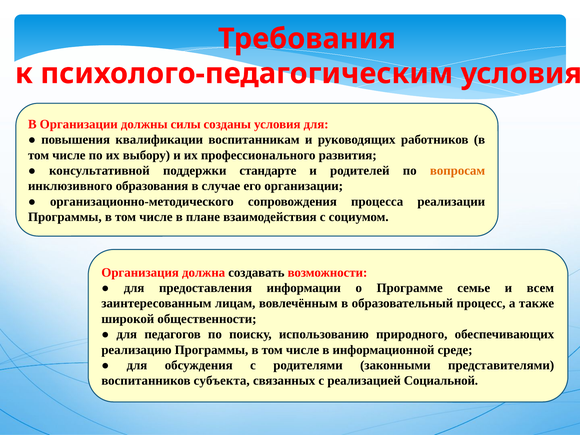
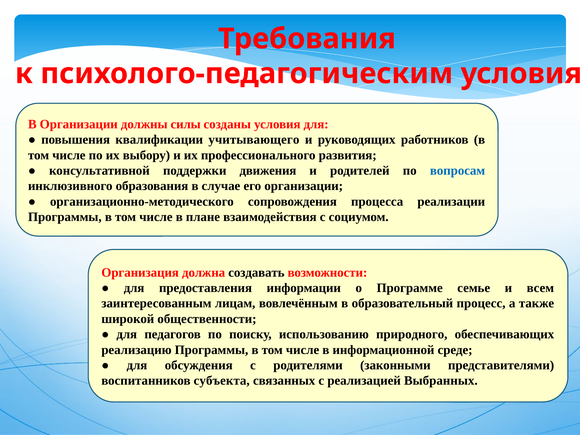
воспитанникам: воспитанникам -> учитывающего
стандарте: стандарте -> движения
вопросам colour: orange -> blue
Социальной: Социальной -> Выбранных
